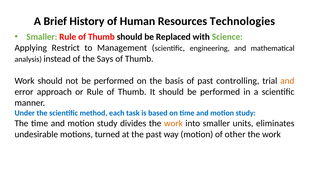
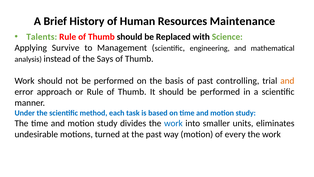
Technologies: Technologies -> Maintenance
Smaller at (42, 37): Smaller -> Talents
Restrict: Restrict -> Survive
work at (173, 123) colour: orange -> blue
other: other -> every
